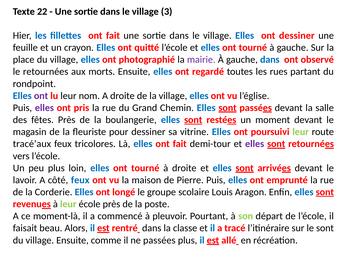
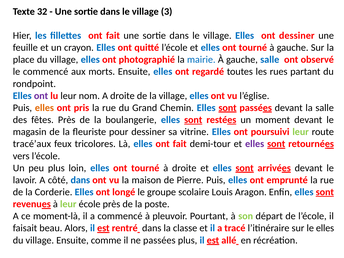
22: 22 -> 32
mairie colour: purple -> blue
gauche dans: dans -> salle
le retournées: retournées -> commencé
elles at (44, 108) colour: purple -> orange
côté feux: feux -> dans
le sont: sont -> elles
